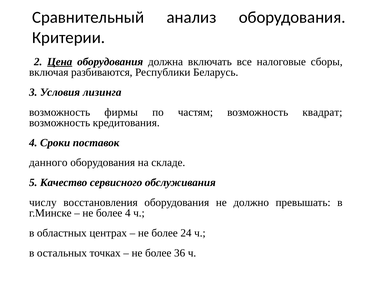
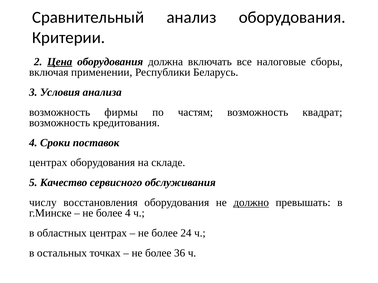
разбиваются: разбиваются -> применении
лизинга: лизинга -> анализа
данного at (48, 163): данного -> центрах
должно underline: none -> present
